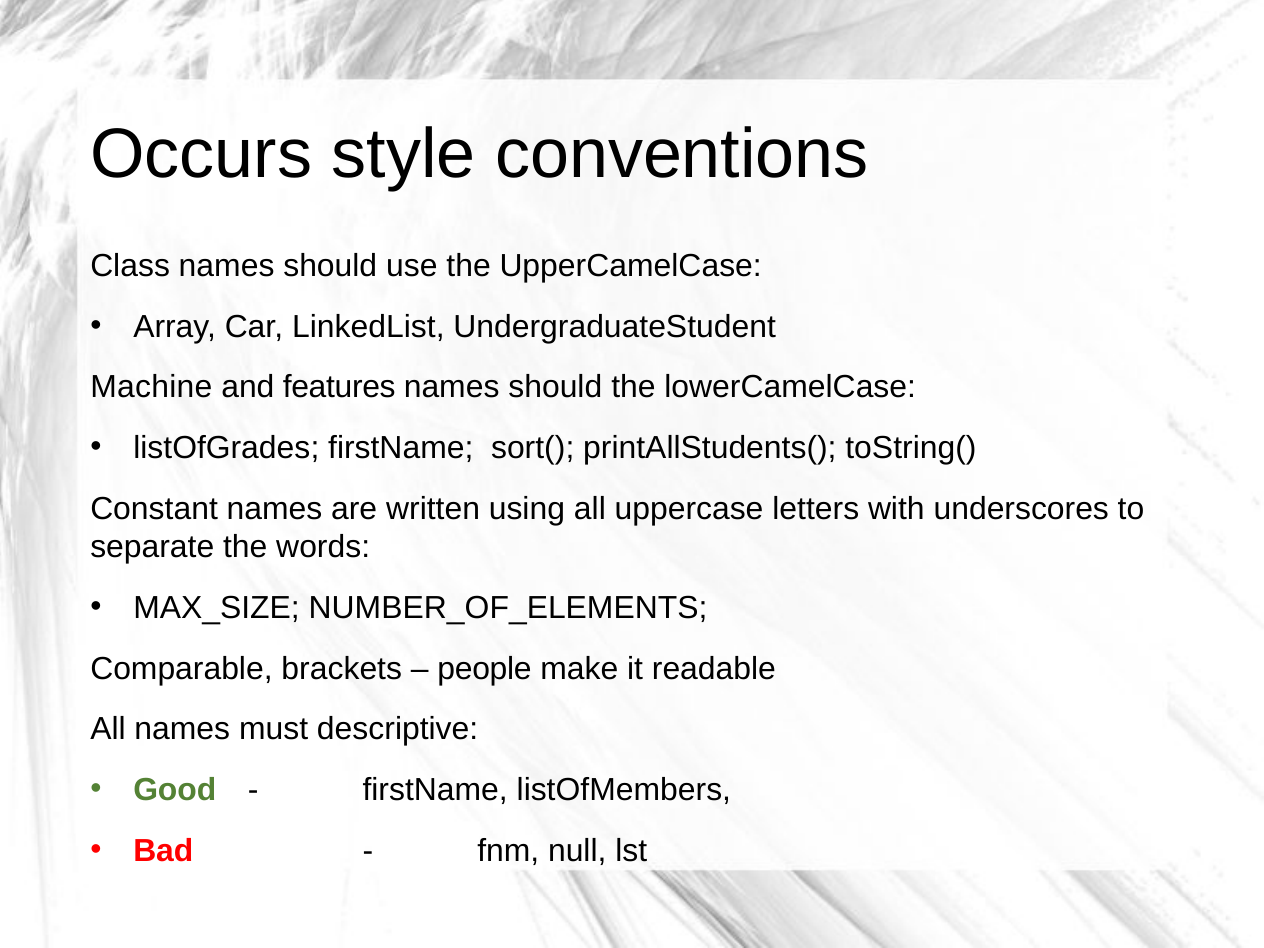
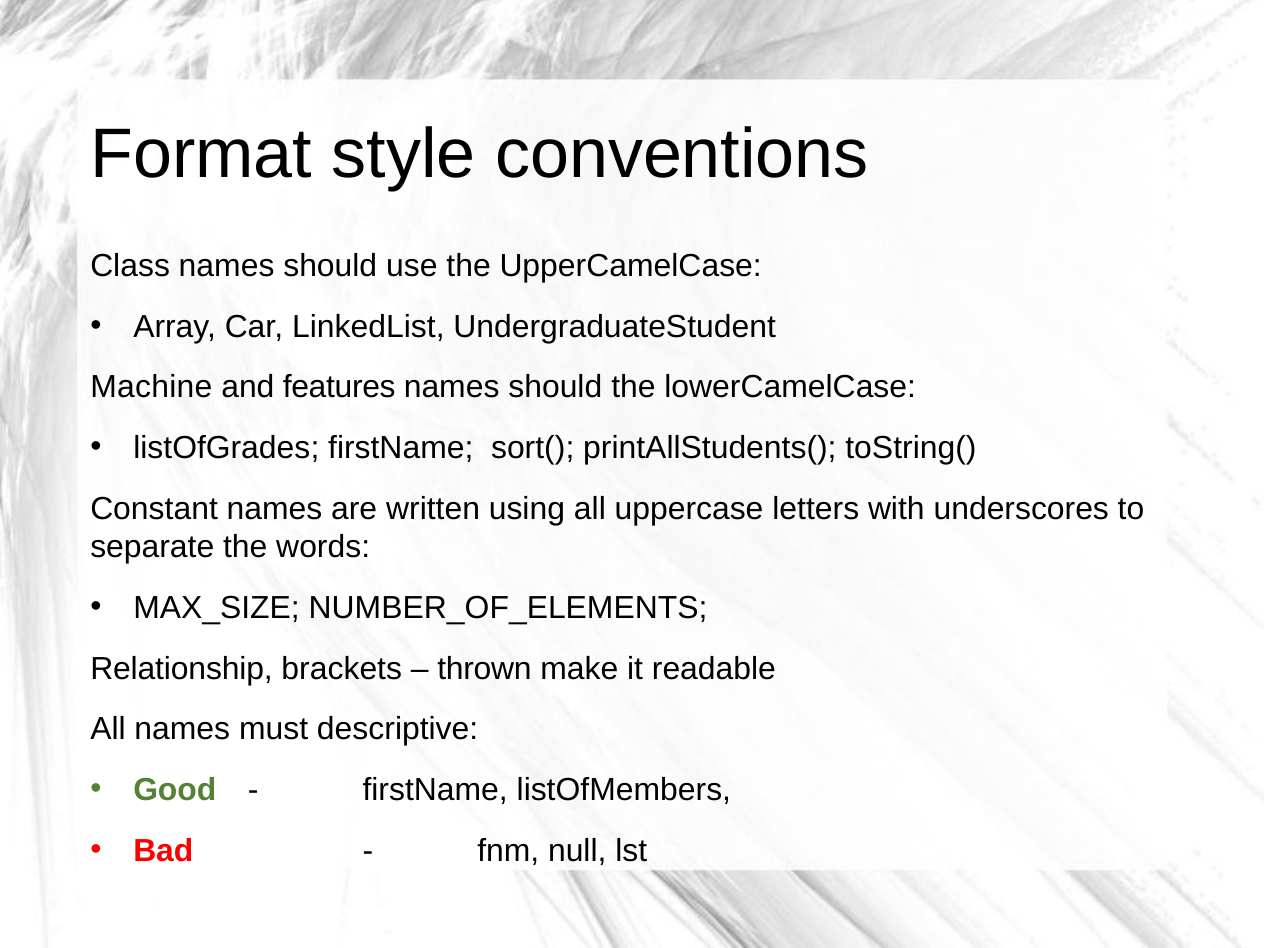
Occurs: Occurs -> Format
Comparable: Comparable -> Relationship
people: people -> thrown
